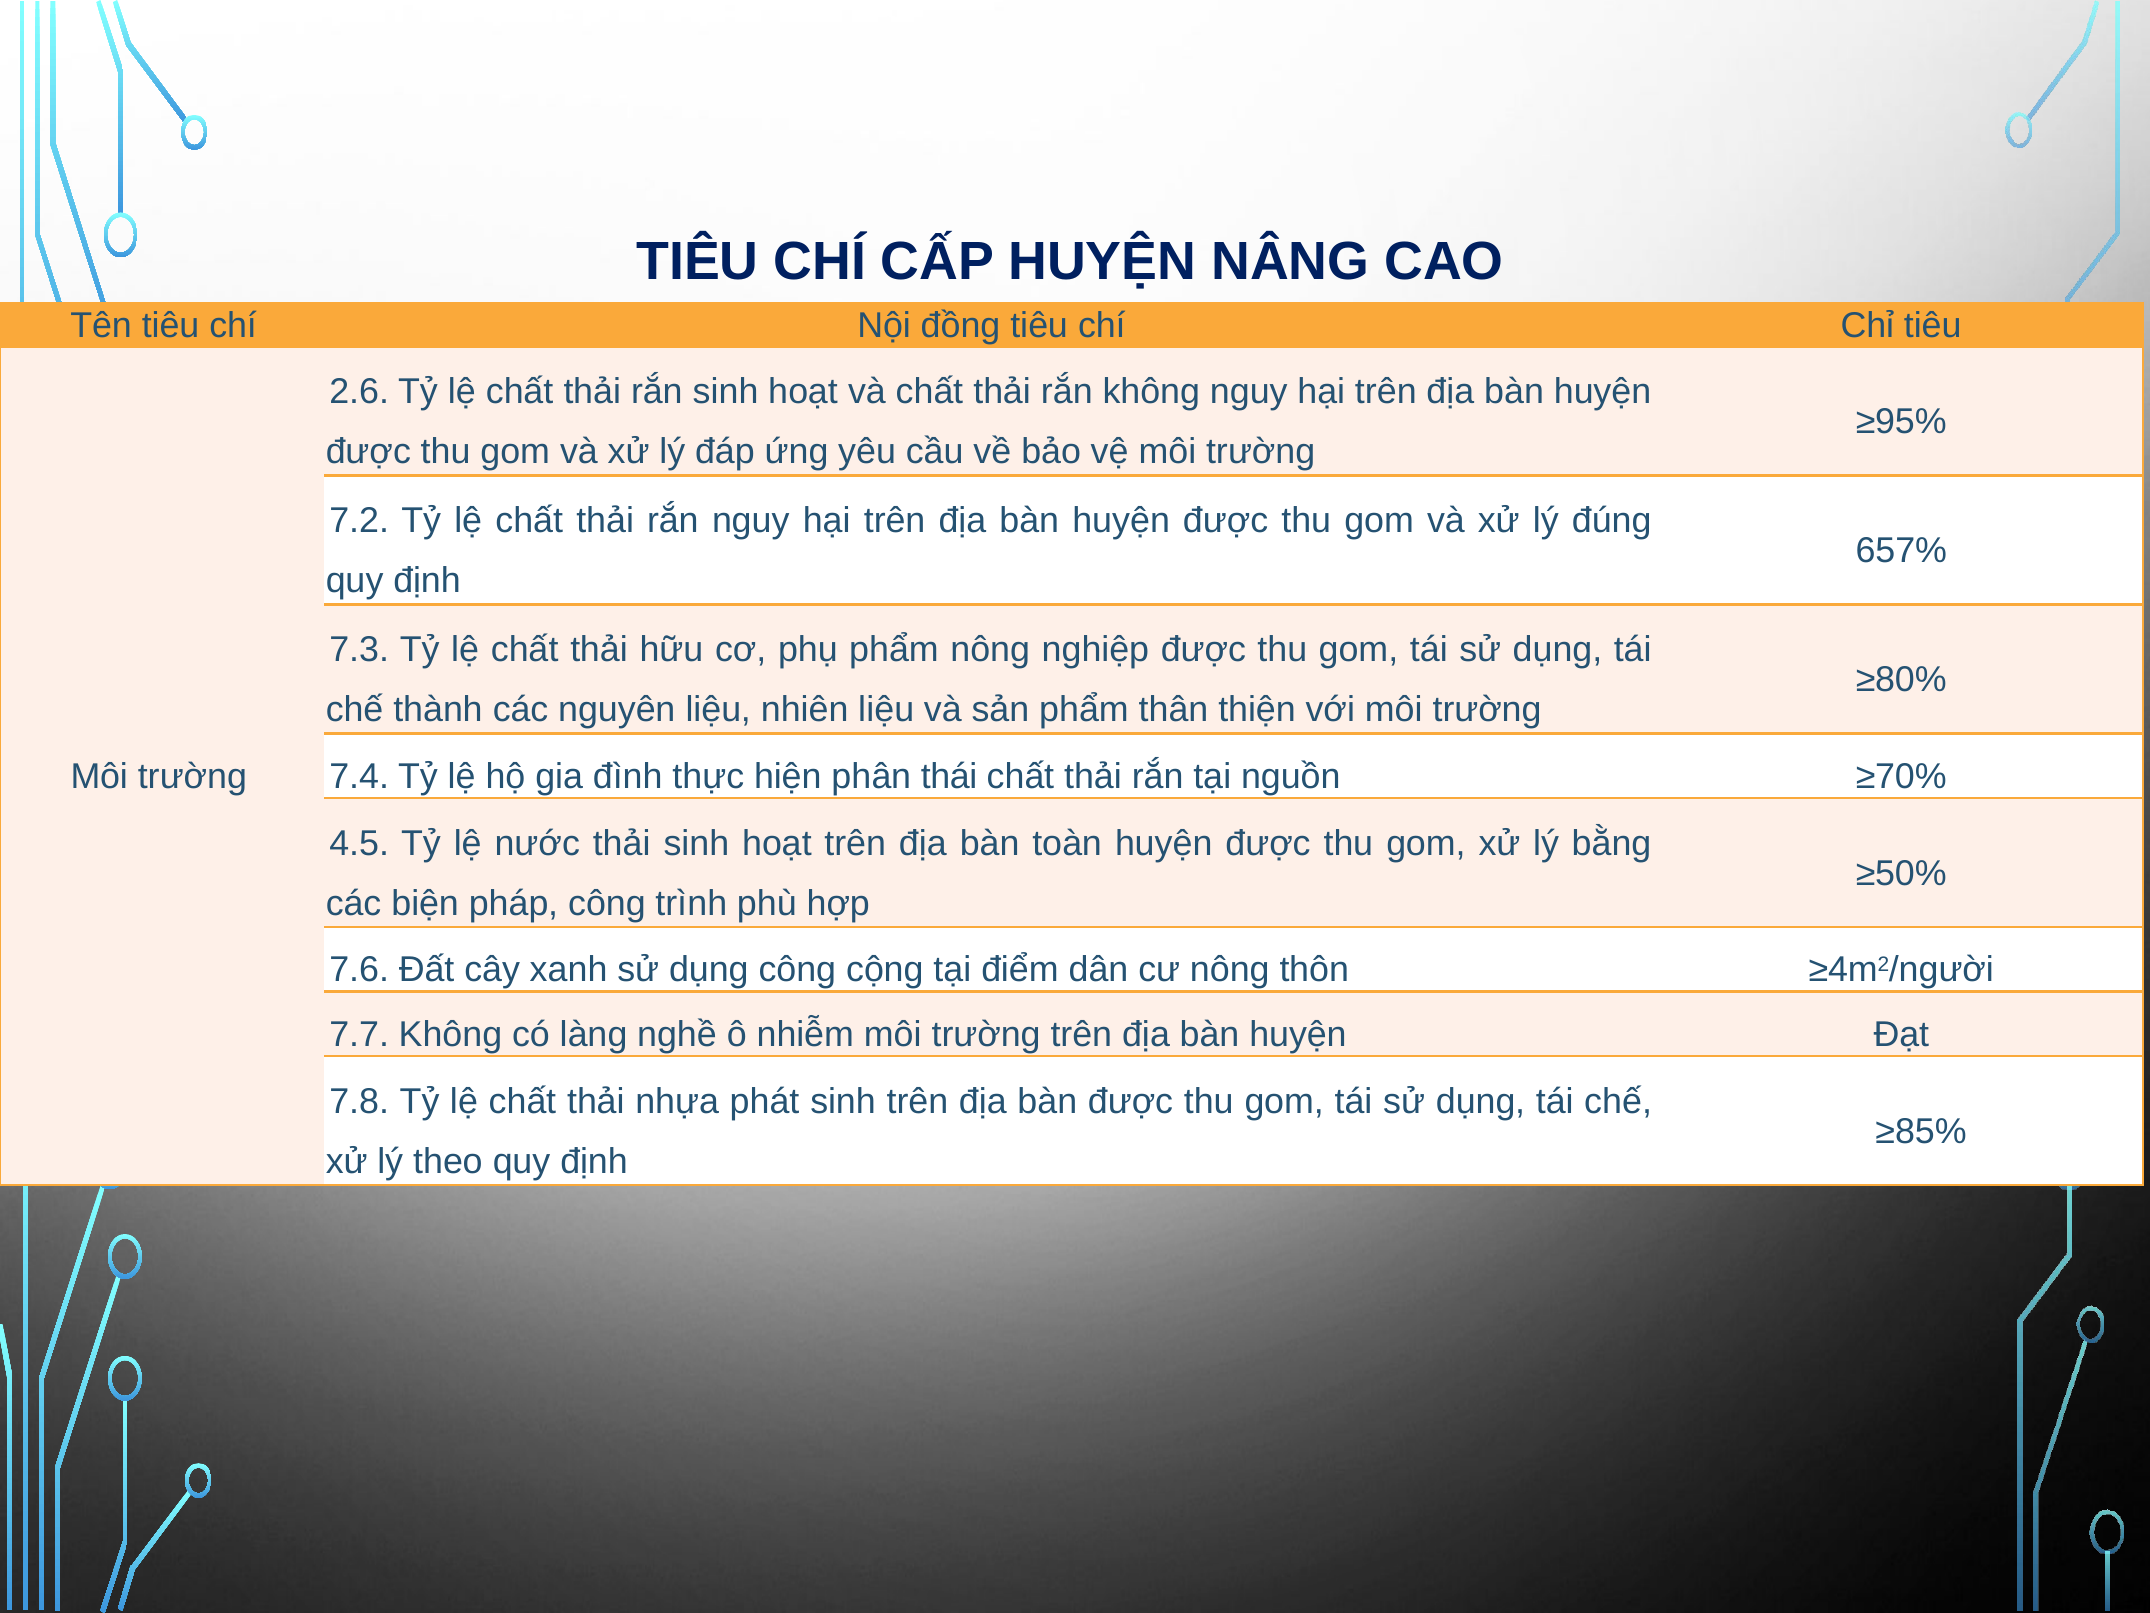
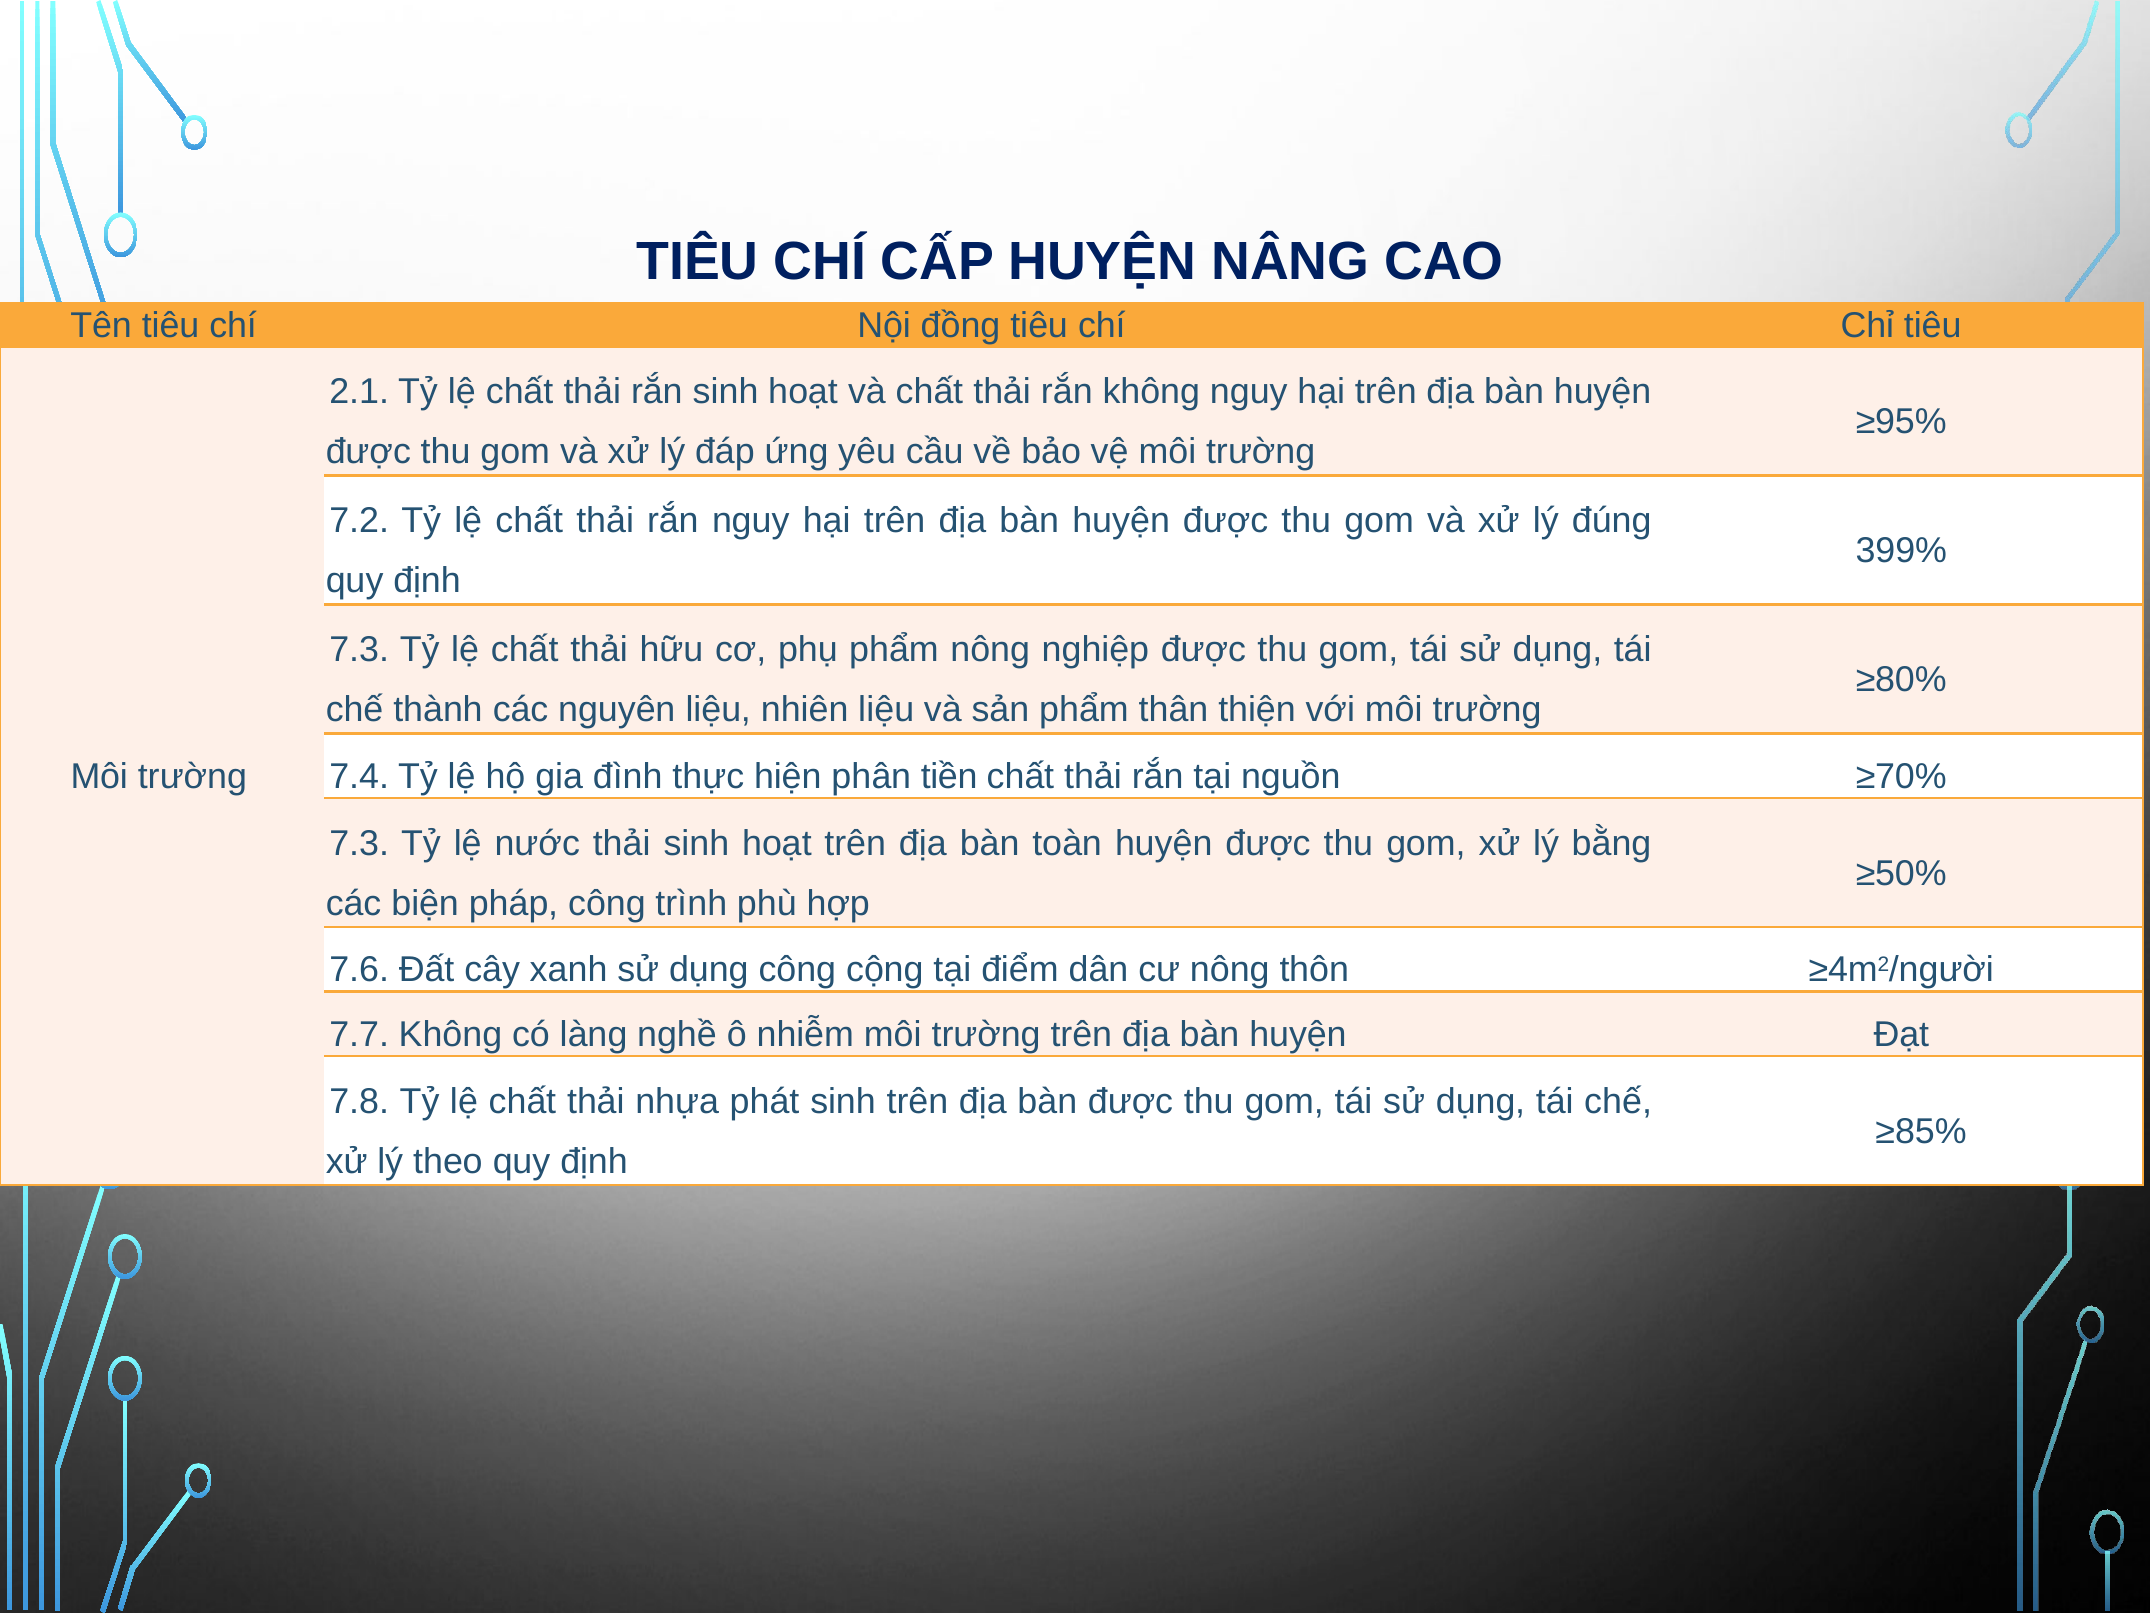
2.6: 2.6 -> 2.1
657%: 657% -> 399%
thái: thái -> tiền
4.5 at (359, 843): 4.5 -> 7.3
